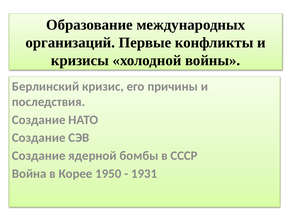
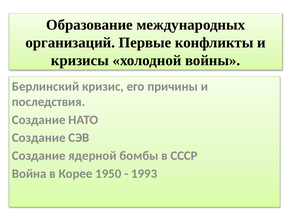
1931: 1931 -> 1993
